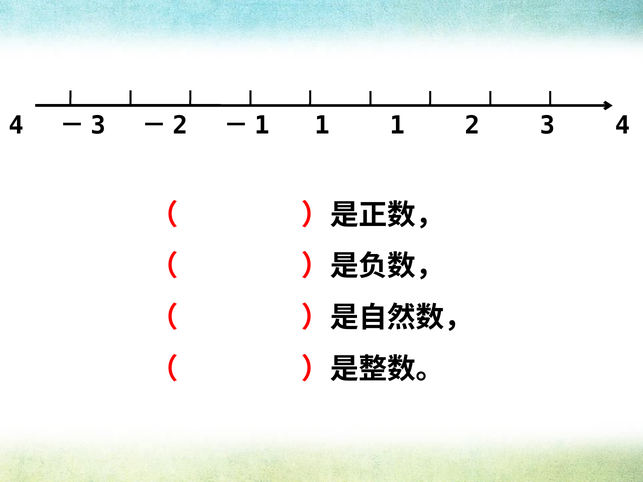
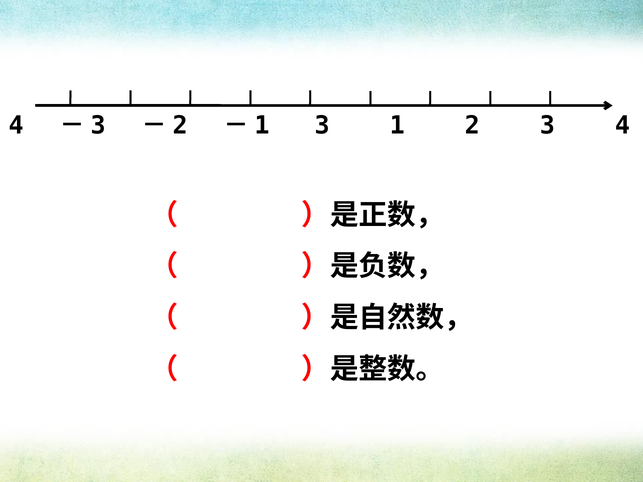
－1 1: 1 -> 3
